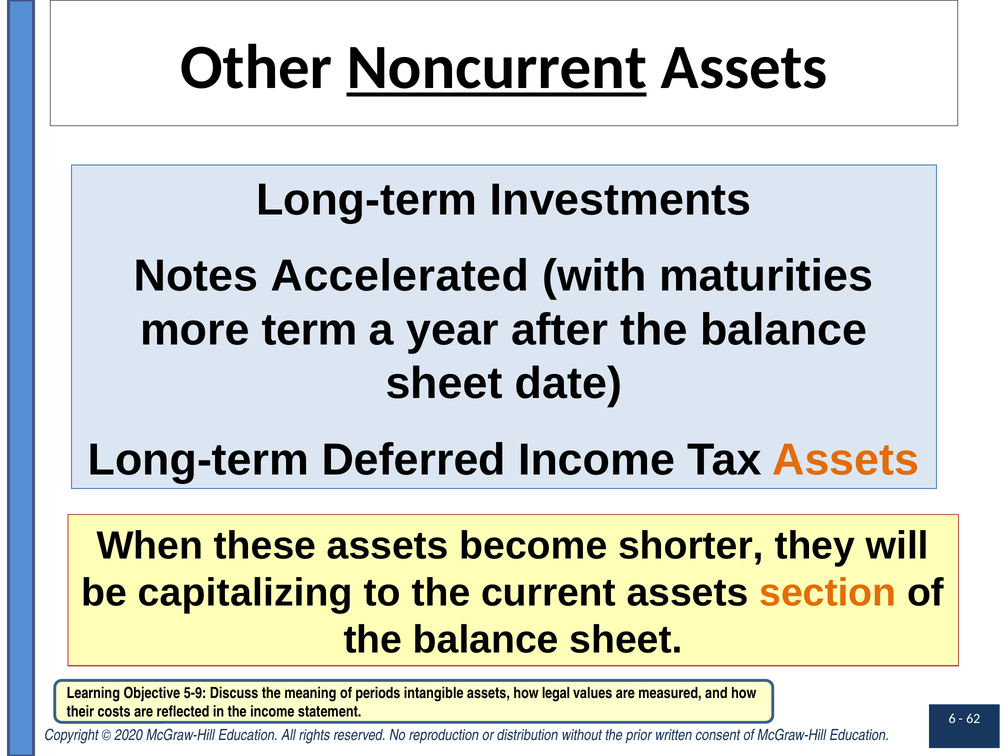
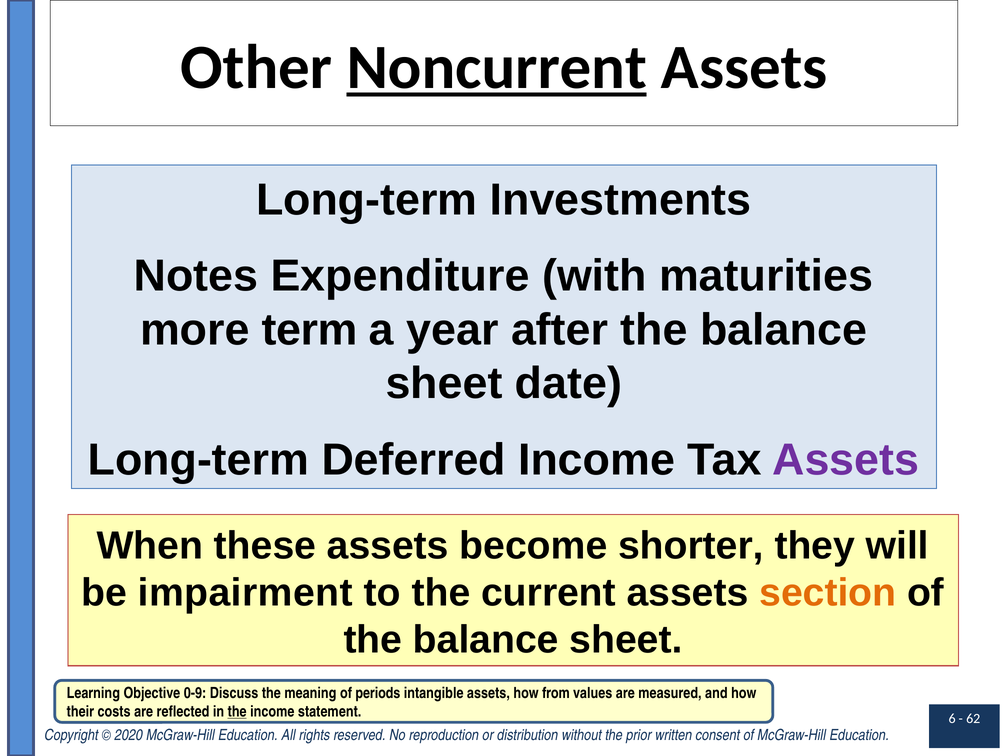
Accelerated: Accelerated -> Expenditure
Assets at (846, 460) colour: orange -> purple
capitalizing: capitalizing -> impairment
5-9: 5-9 -> 0-9
legal: legal -> from
the at (237, 712) underline: none -> present
